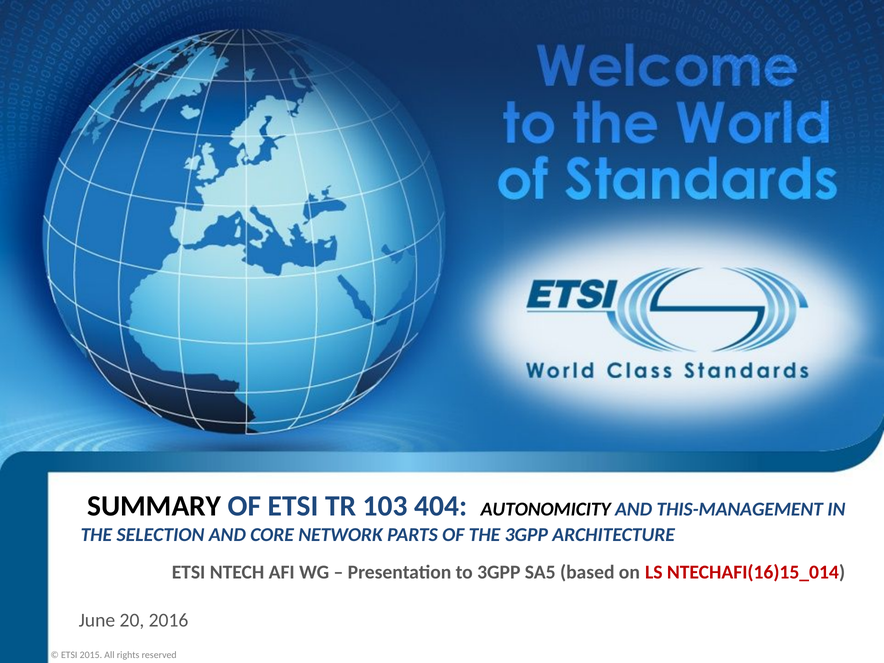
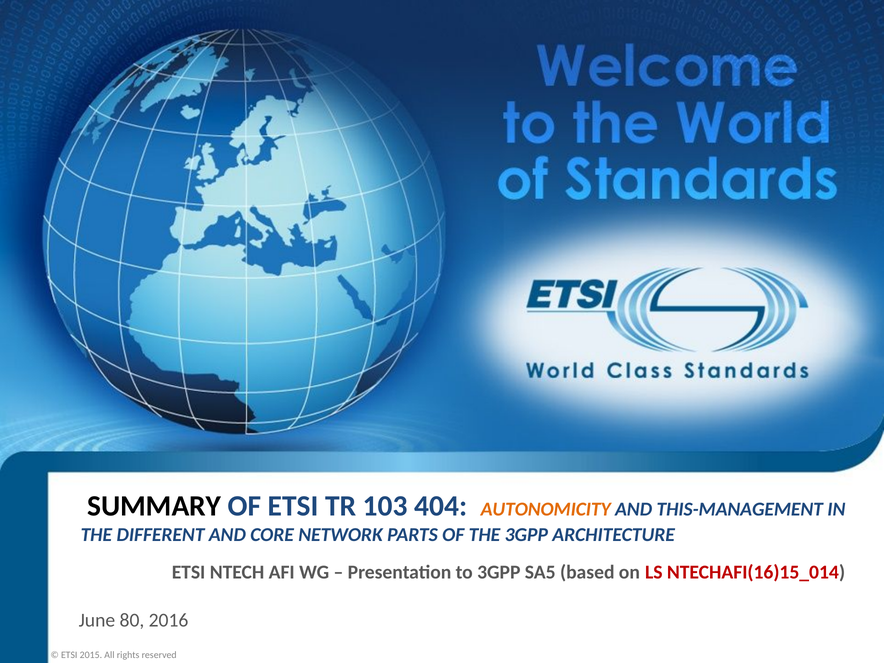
AUTONOMICITY colour: black -> orange
SELECTION: SELECTION -> DIFFERENT
20: 20 -> 80
